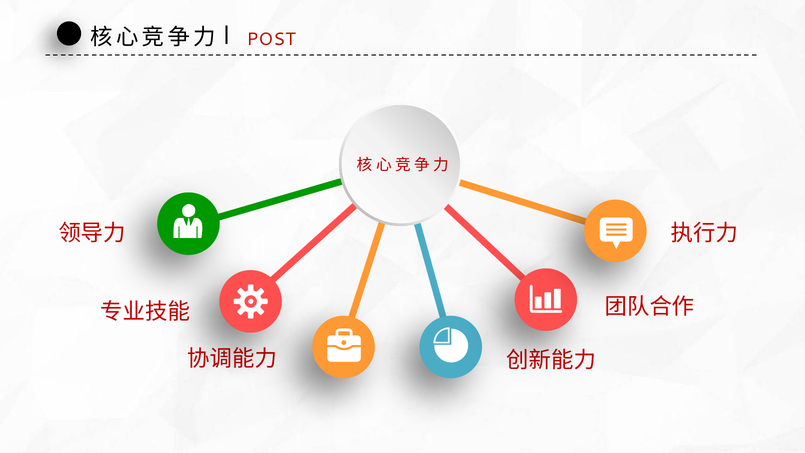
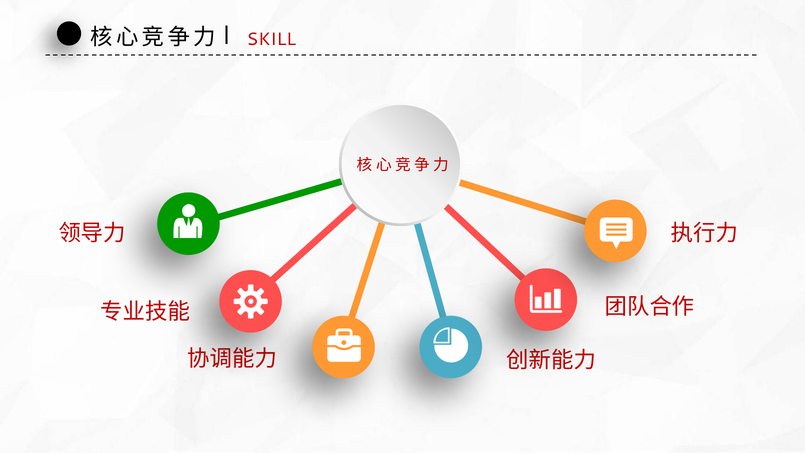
POST: POST -> SKILL
